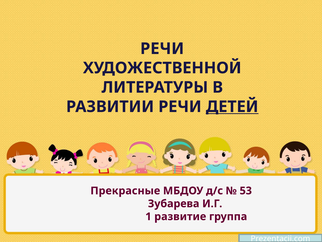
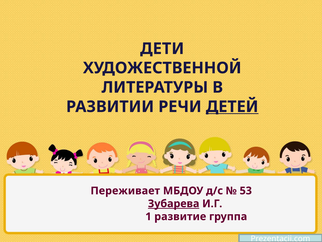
РЕЧИ at (162, 49): РЕЧИ -> ДЕТИ
Прекрасные: Прекрасные -> Переживает
Зубарева underline: none -> present
